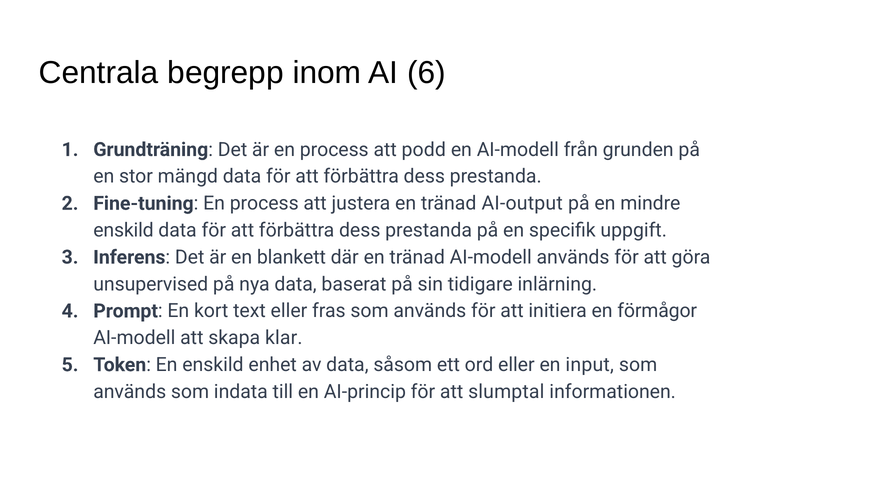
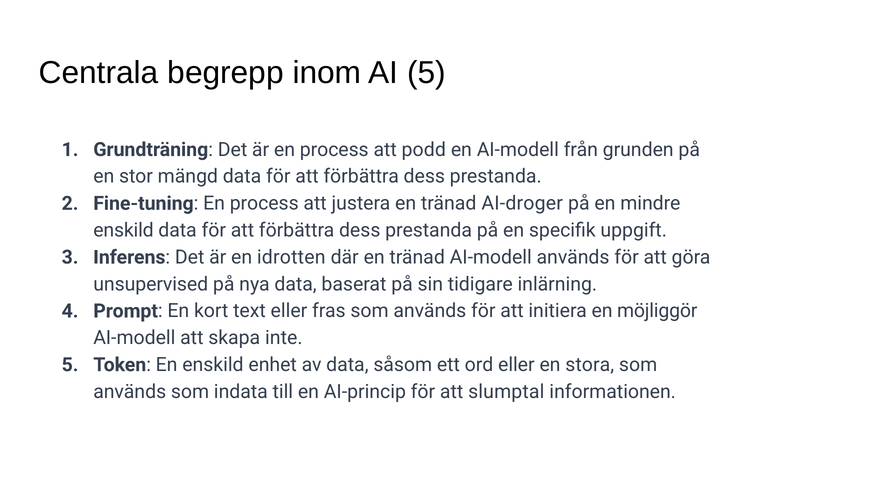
AI 6: 6 -> 5
AI-output: AI-output -> AI-droger
blankett: blankett -> idrotten
förmågor: förmågor -> möjliggör
klar: klar -> inte
input: input -> stora
